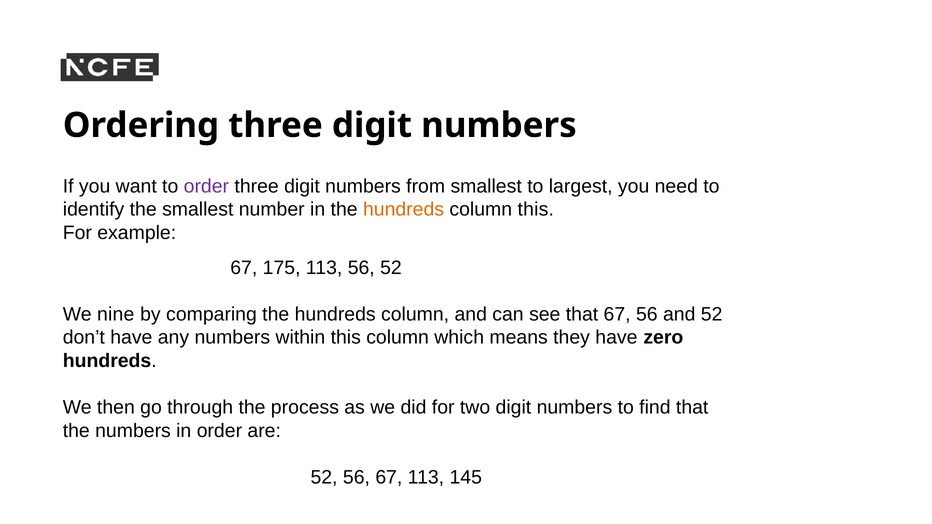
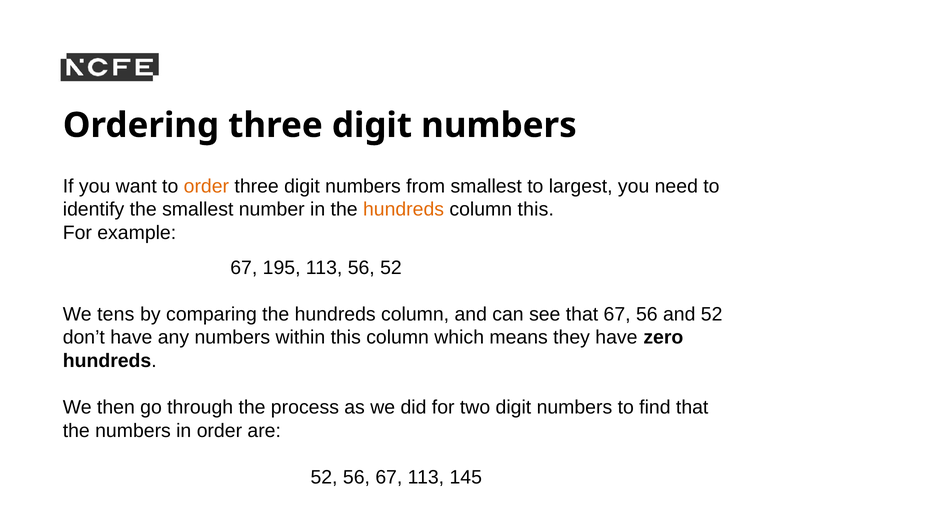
order at (206, 186) colour: purple -> orange
175: 175 -> 195
nine: nine -> tens
